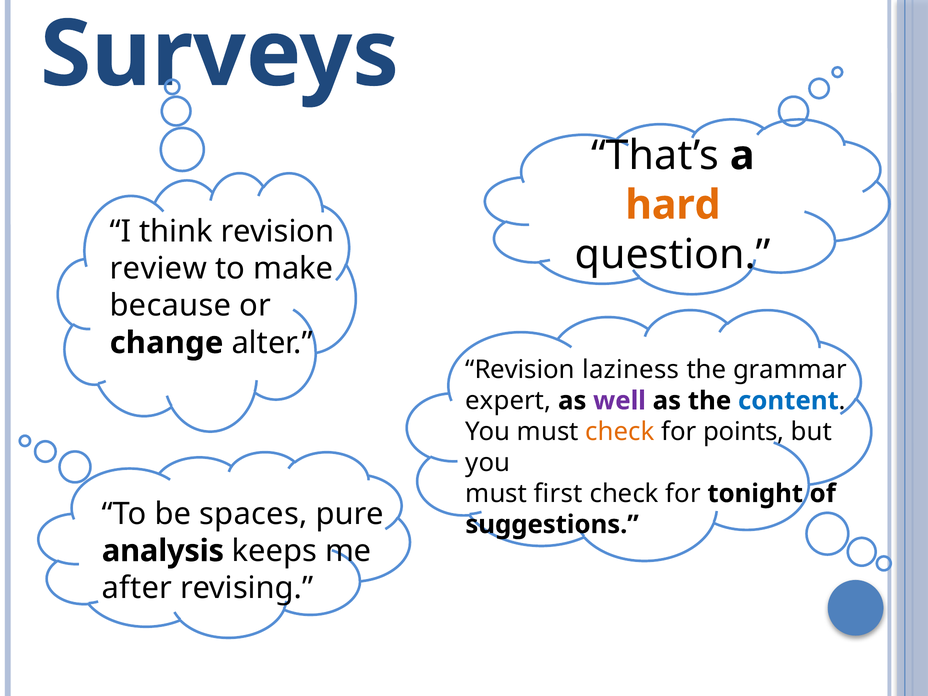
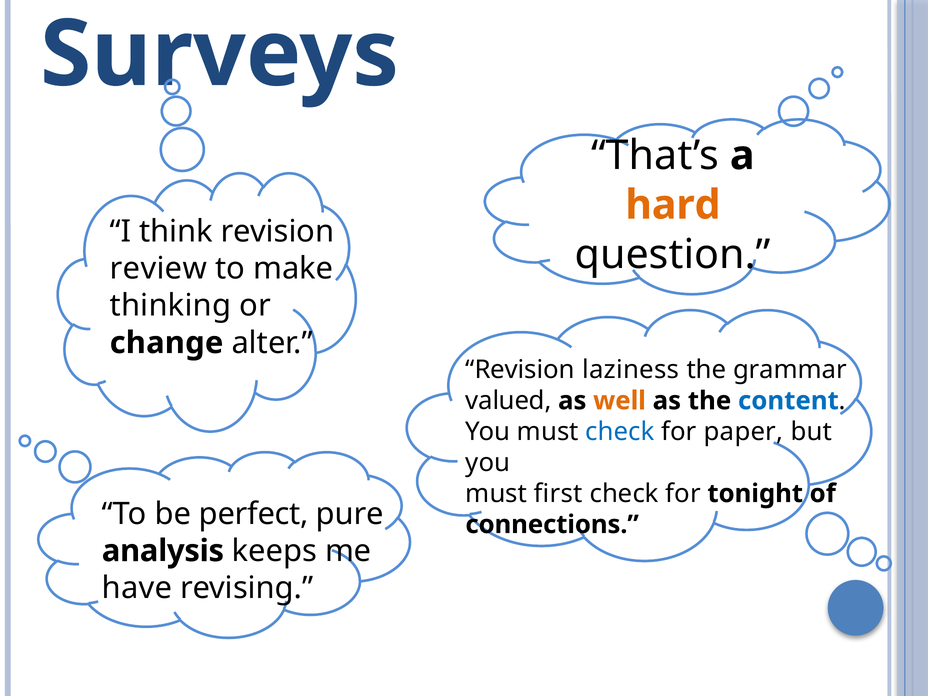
because: because -> thinking
expert: expert -> valued
well colour: purple -> orange
check at (620, 432) colour: orange -> blue
points: points -> paper
spaces: spaces -> perfect
suggestions: suggestions -> connections
after: after -> have
